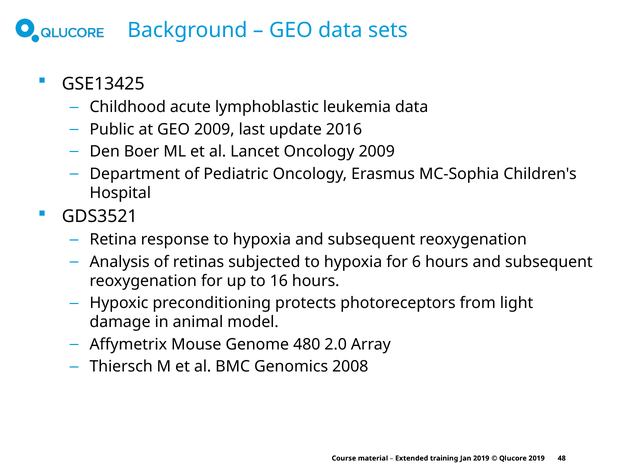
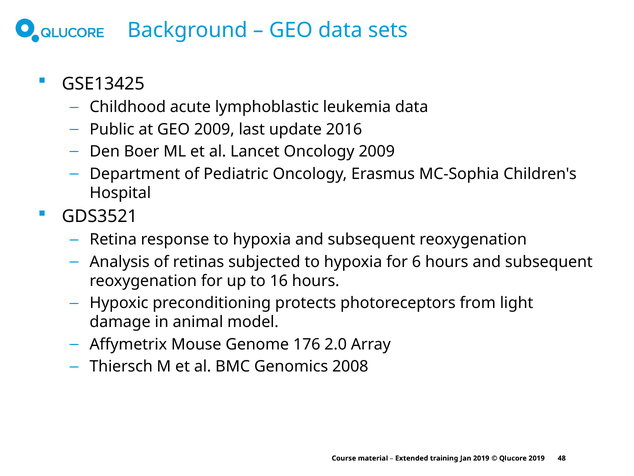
480: 480 -> 176
